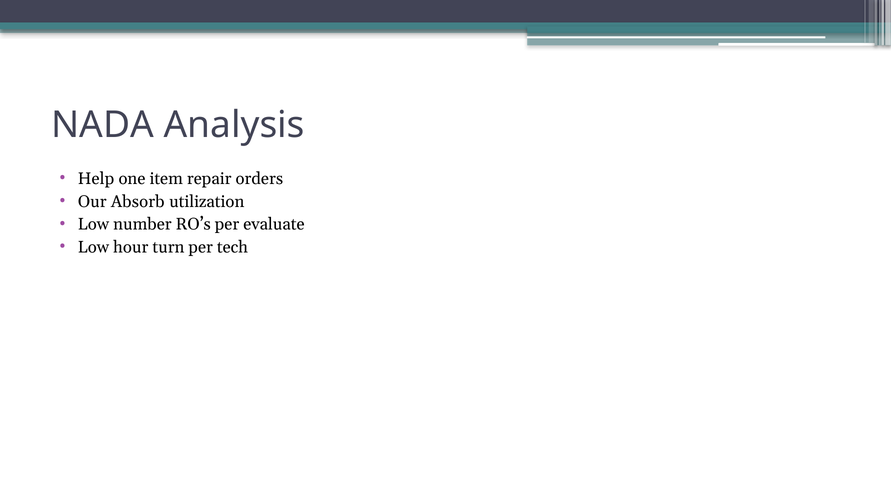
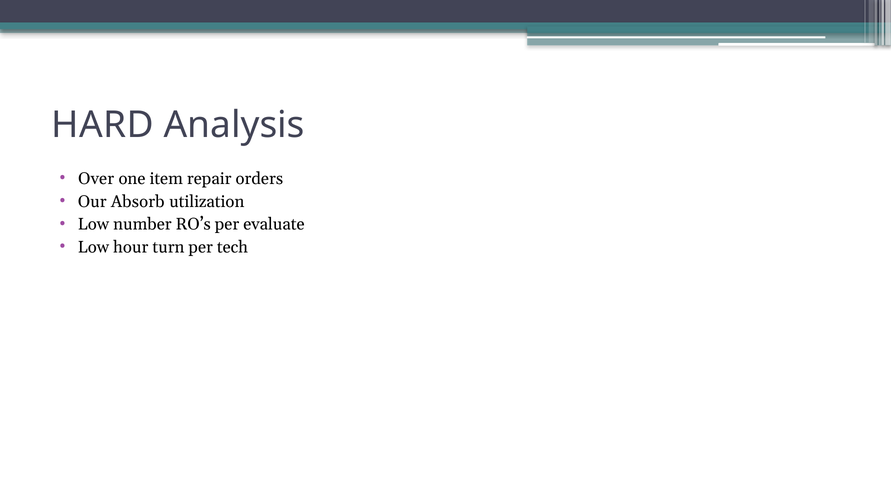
NADA: NADA -> HARD
Help: Help -> Over
